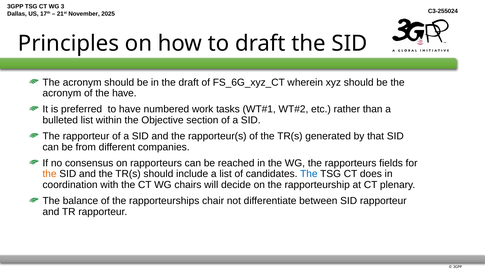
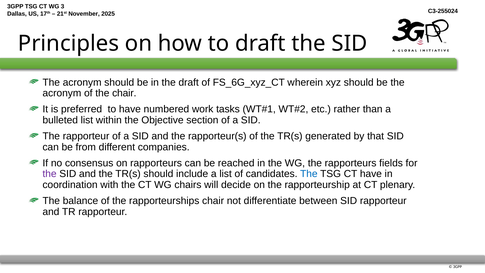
the have: have -> chair
the at (50, 174) colour: orange -> purple
CT does: does -> have
